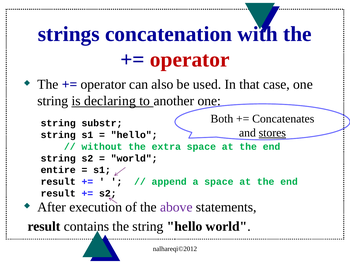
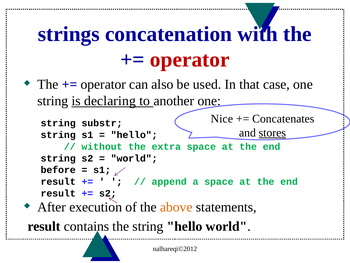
Both: Both -> Nice
entire: entire -> before
above colour: purple -> orange
